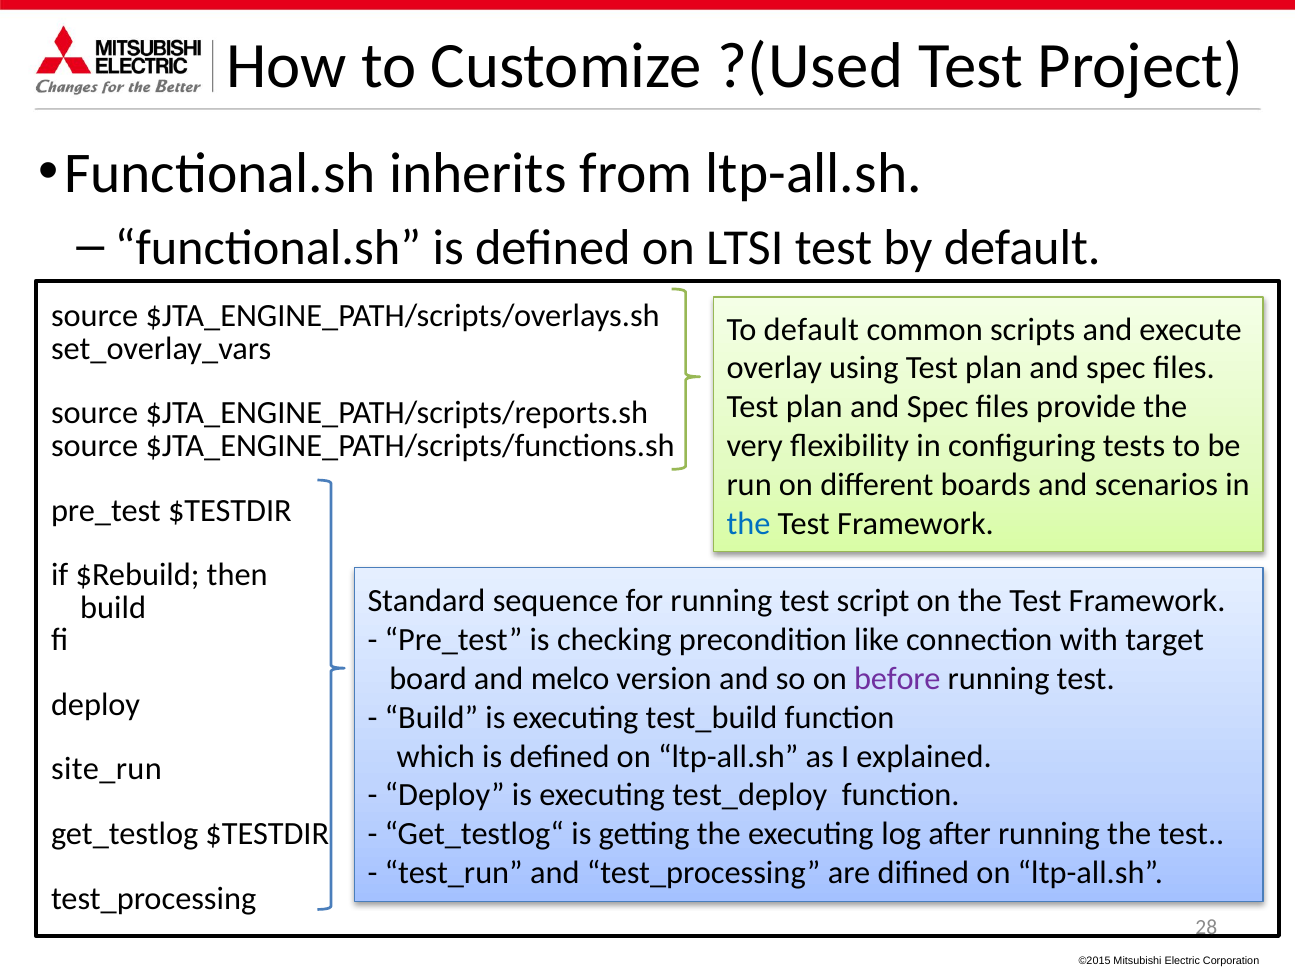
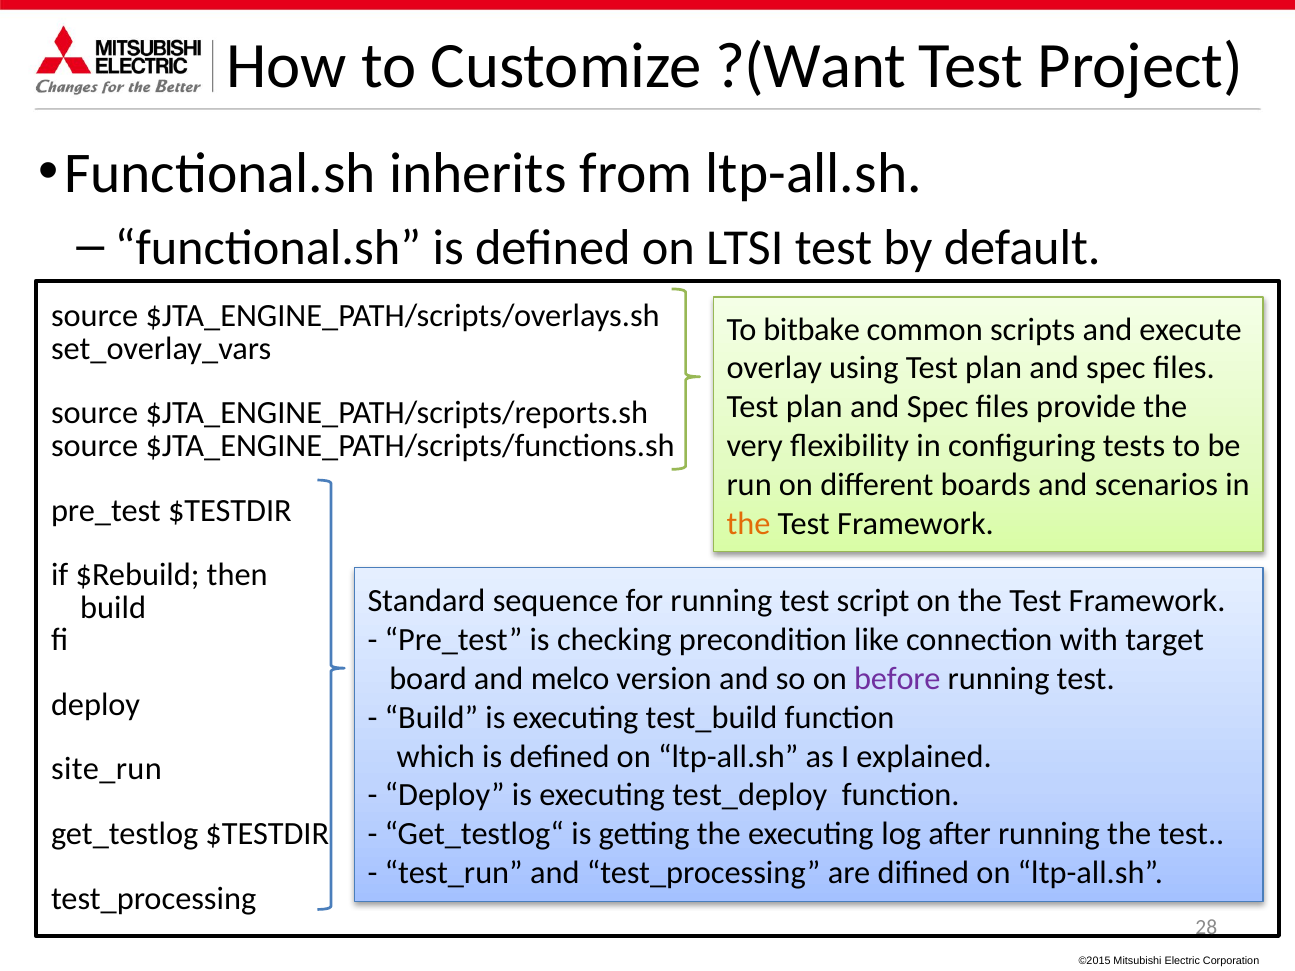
?(Used: ?(Used -> ?(Want
To default: default -> bitbake
the at (748, 524) colour: blue -> orange
